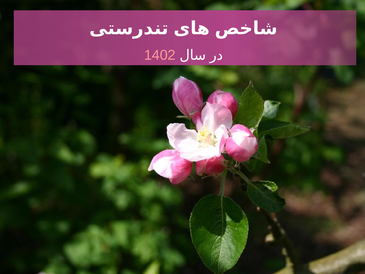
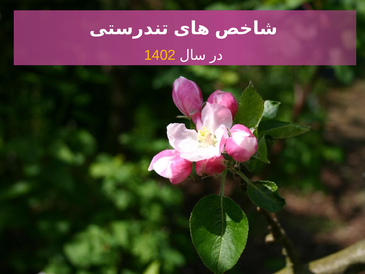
1402 colour: pink -> yellow
